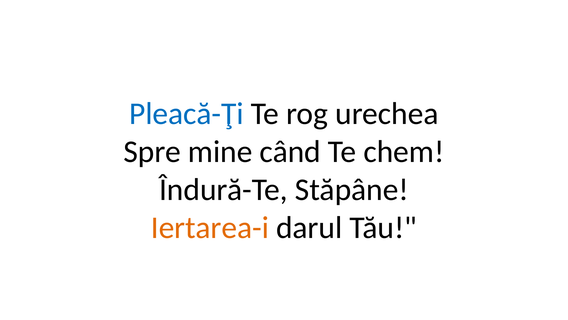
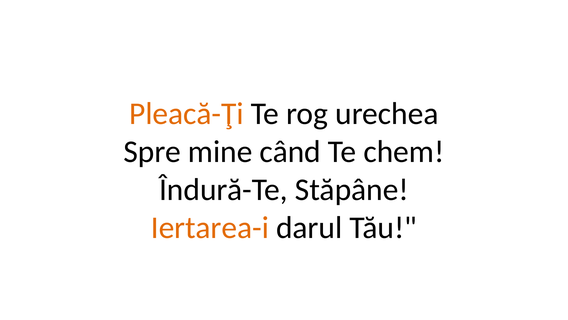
Pleacă-Ţi colour: blue -> orange
